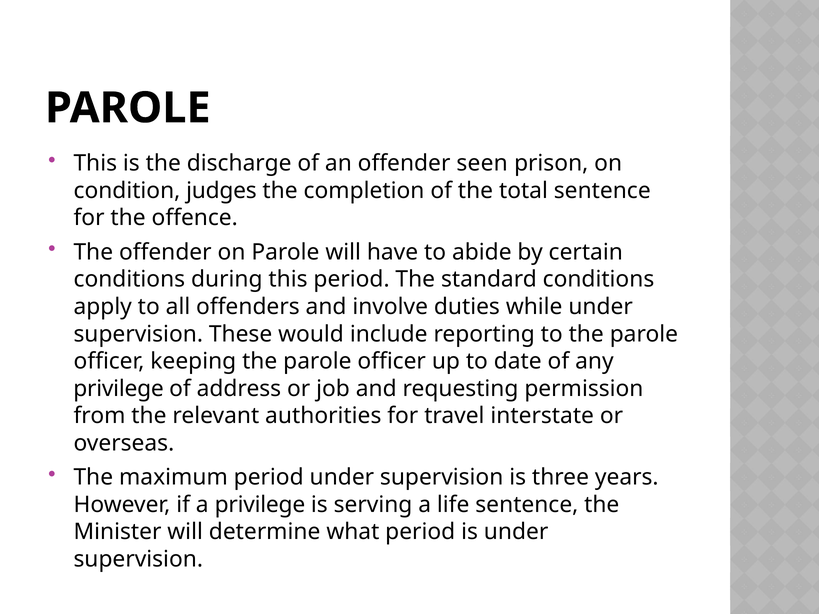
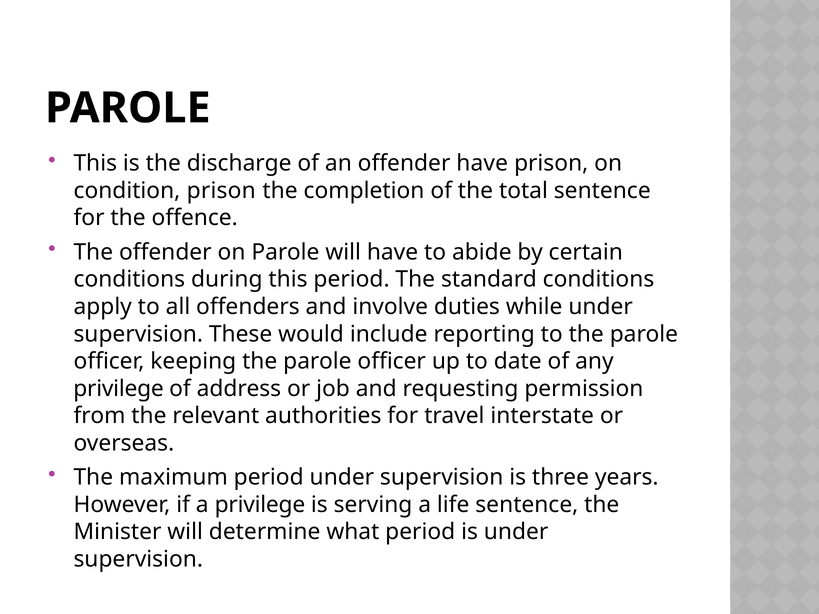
offender seen: seen -> have
condition judges: judges -> prison
